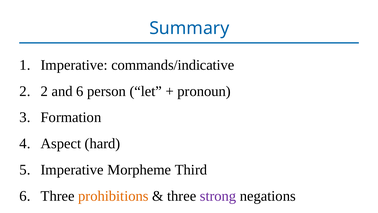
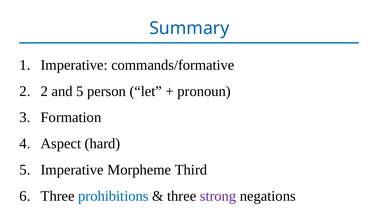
commands/indicative: commands/indicative -> commands/formative
and 6: 6 -> 5
prohibitions colour: orange -> blue
